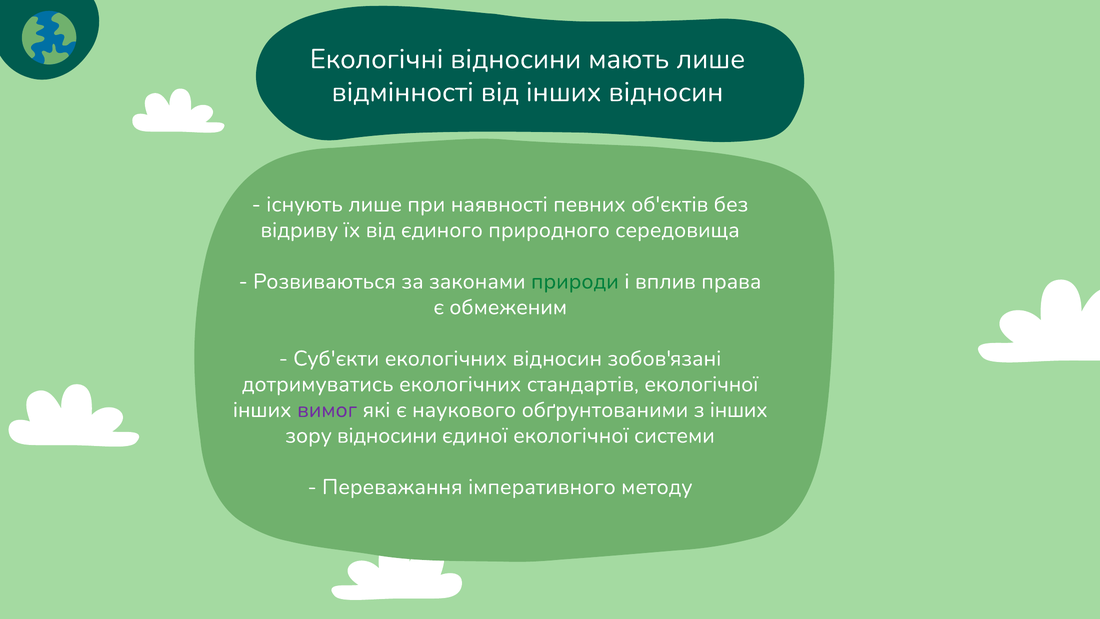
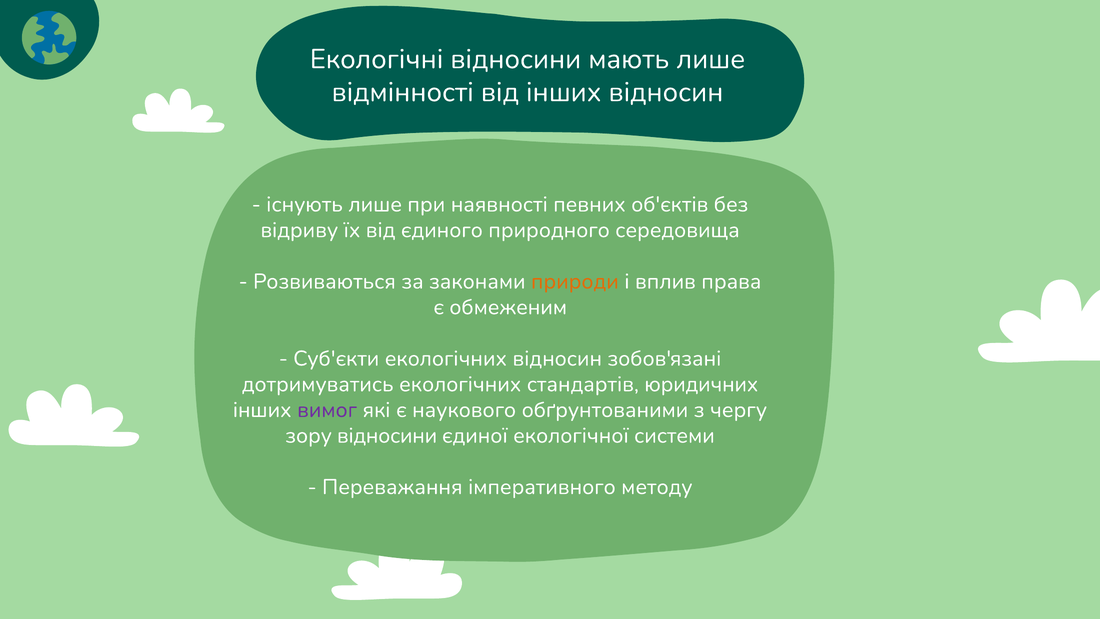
природи colour: green -> orange
стандартів екологічної: екологічної -> юридичних
з інших: інших -> чергу
